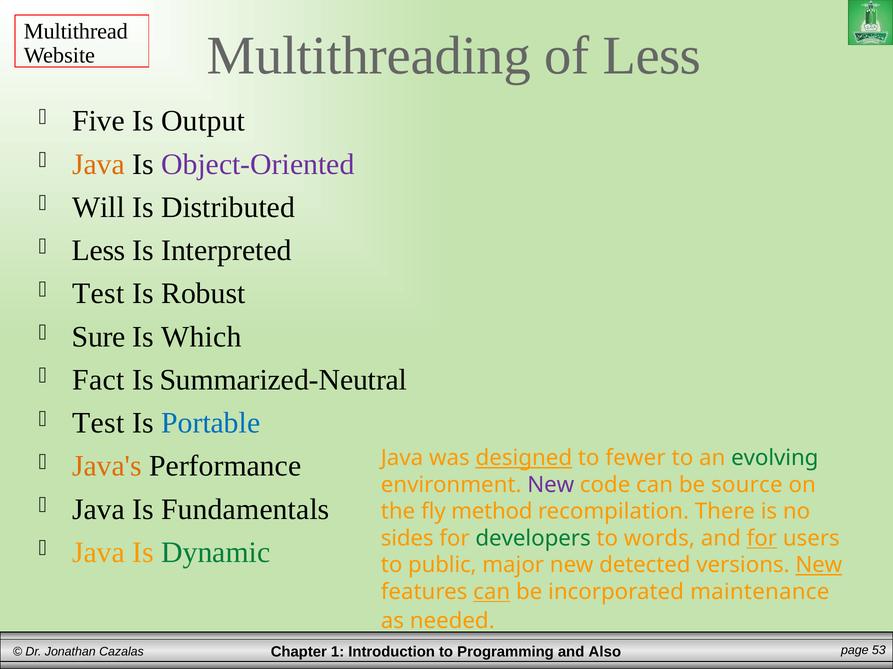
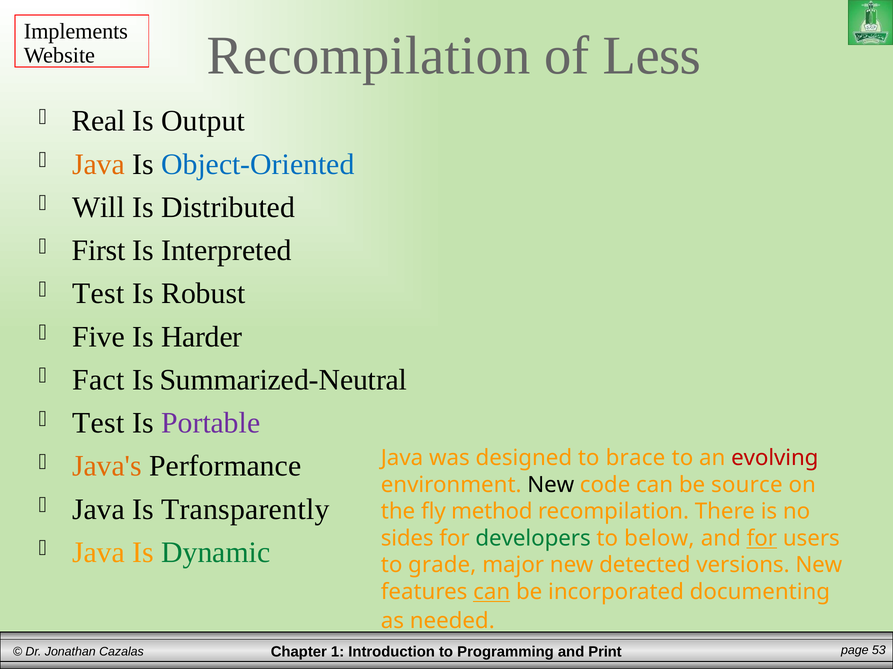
Multithread: Multithread -> Implements
Website Multithreading: Multithreading -> Recompilation
Five: Five -> Real
Object-Oriented colour: purple -> blue
Less at (99, 251): Less -> First
Sure: Sure -> Five
Which: Which -> Harder
Portable colour: blue -> purple
designed underline: present -> none
fewer: fewer -> brace
evolving colour: green -> red
New at (551, 485) colour: purple -> black
Fundamentals: Fundamentals -> Transparently
words: words -> below
public: public -> grade
New at (819, 566) underline: present -> none
maintenance: maintenance -> documenting
Also: Also -> Print
